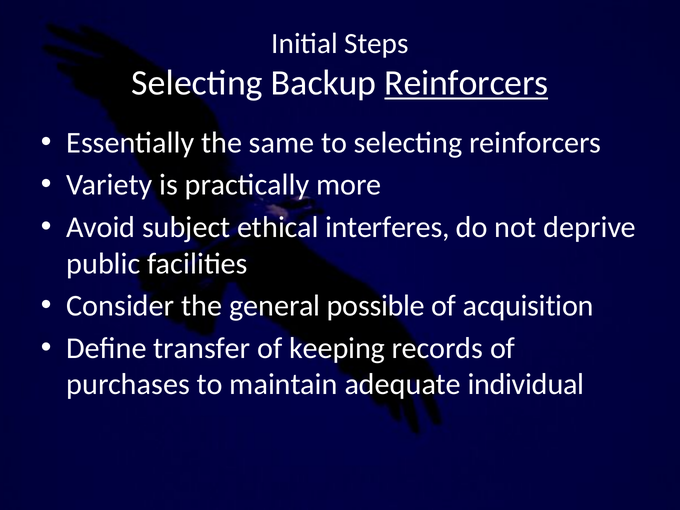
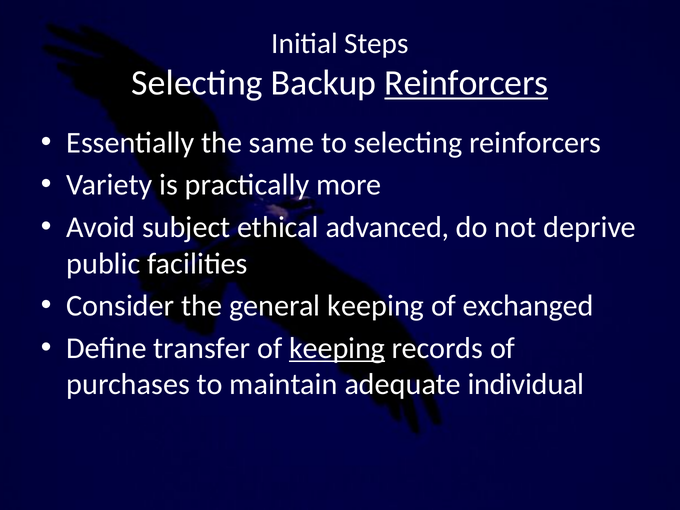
interferes: interferes -> advanced
general possible: possible -> keeping
acquisition: acquisition -> exchanged
keeping at (337, 348) underline: none -> present
